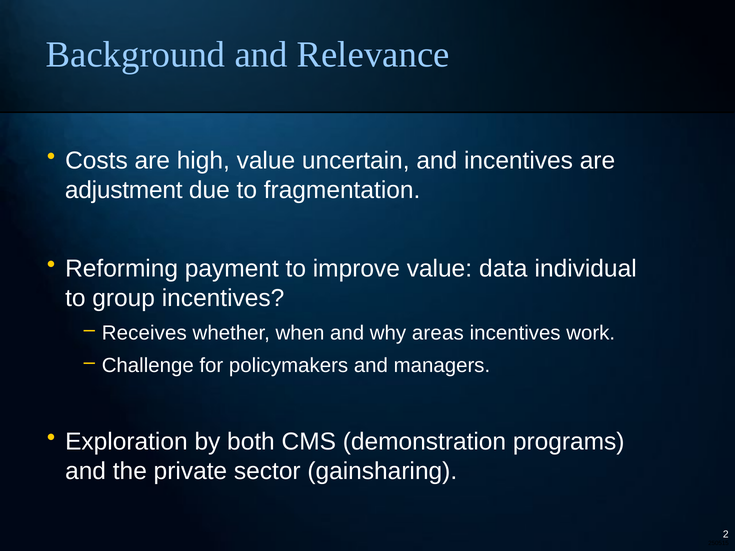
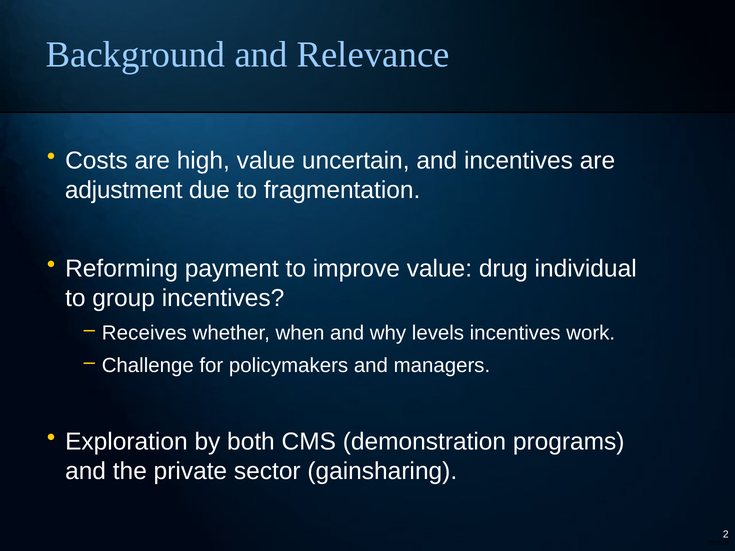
data: data -> drug
areas: areas -> levels
